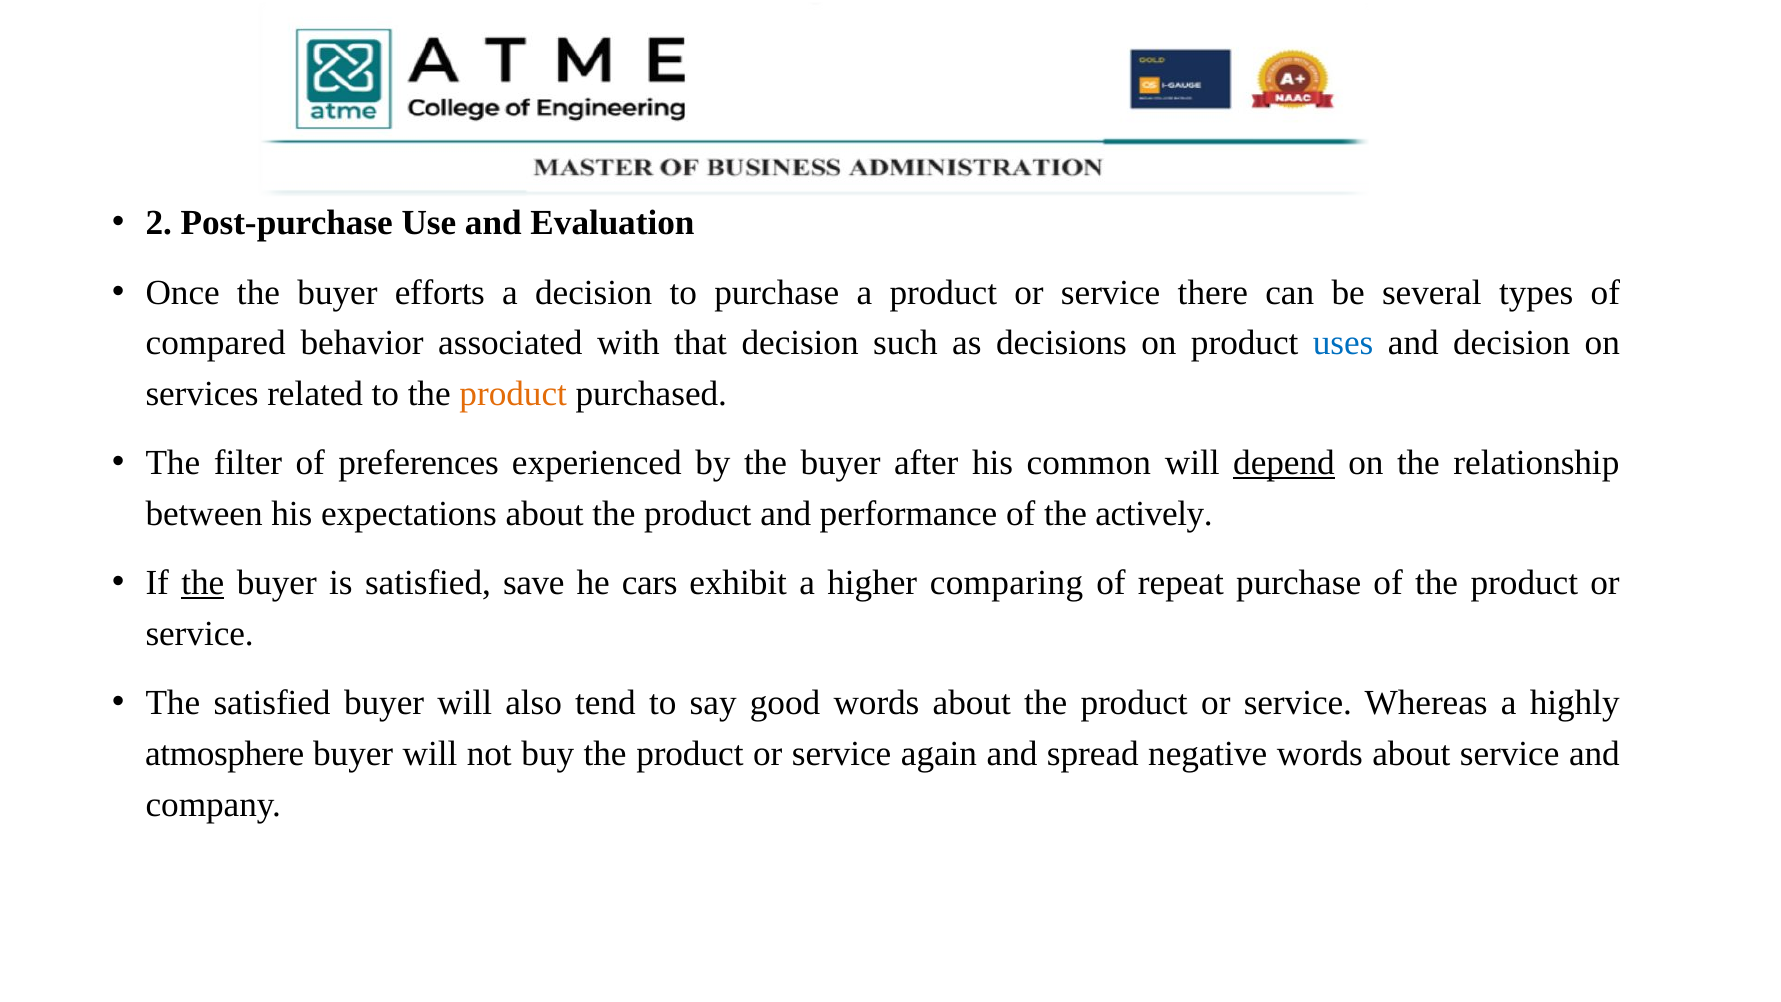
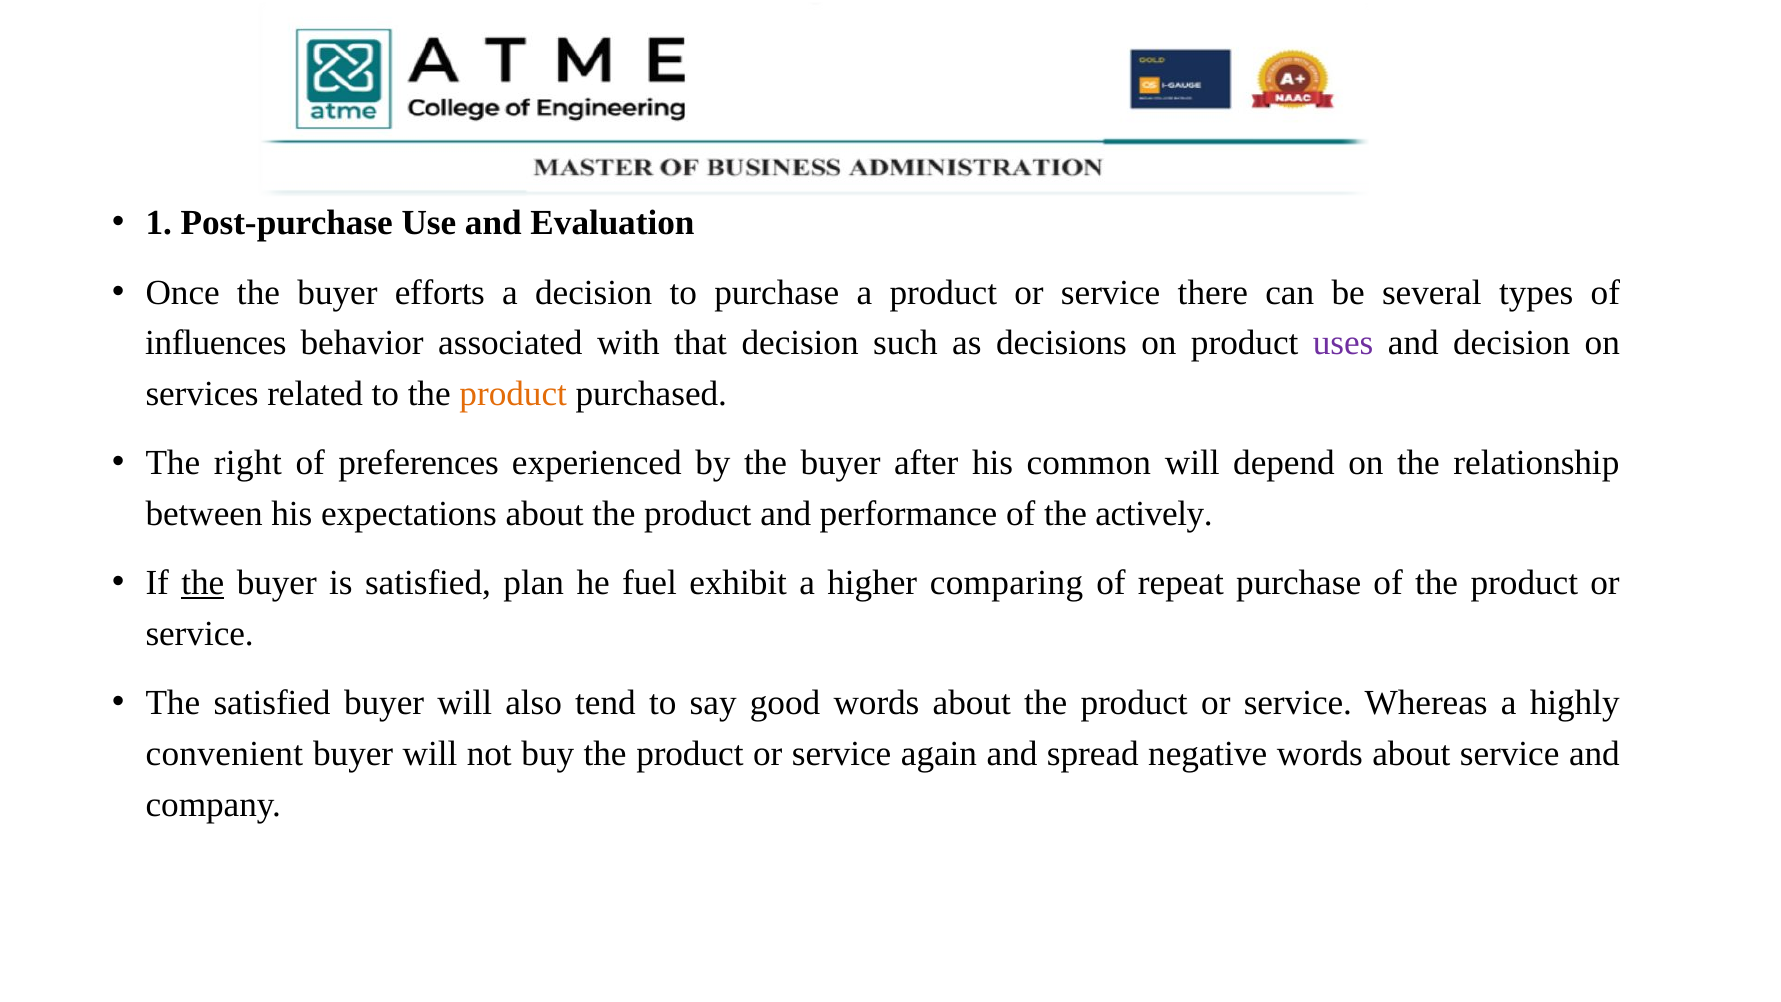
2: 2 -> 1
compared: compared -> influences
uses colour: blue -> purple
filter: filter -> right
depend underline: present -> none
save: save -> plan
cars: cars -> fuel
atmosphere: atmosphere -> convenient
